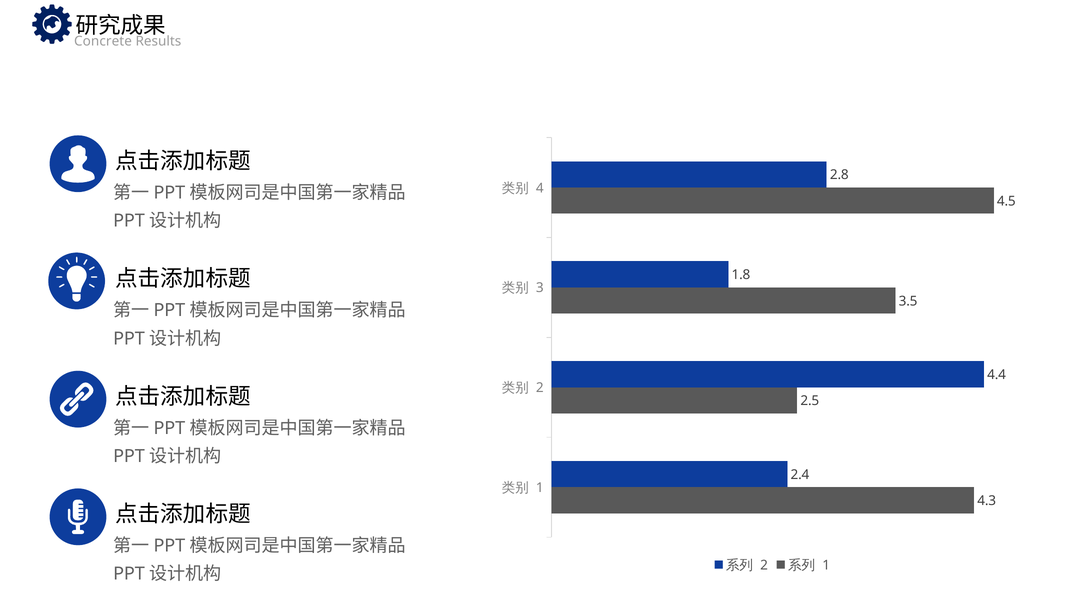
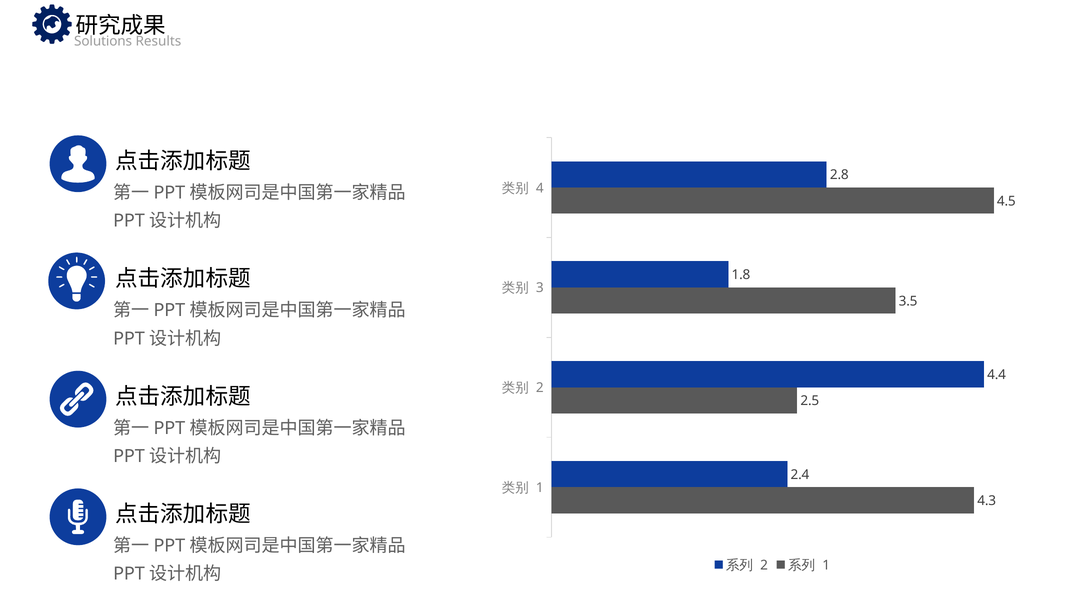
Concrete: Concrete -> Solutions
